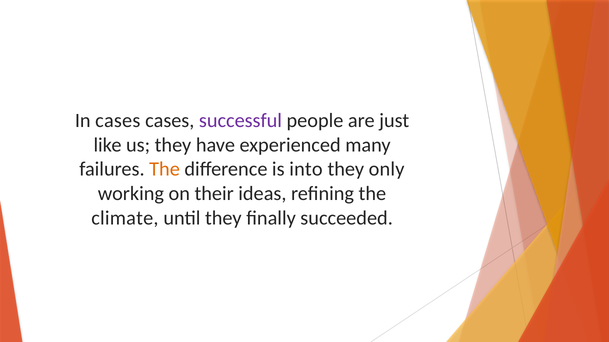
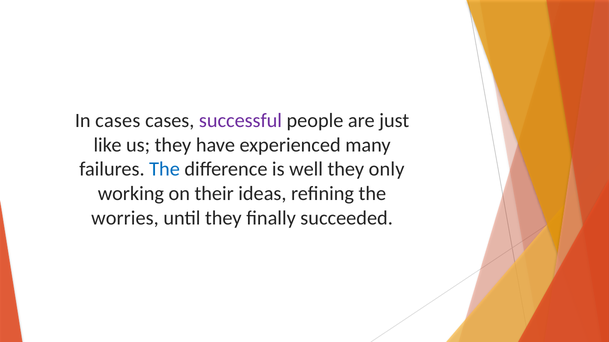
The at (165, 170) colour: orange -> blue
into: into -> well
climate: climate -> worries
